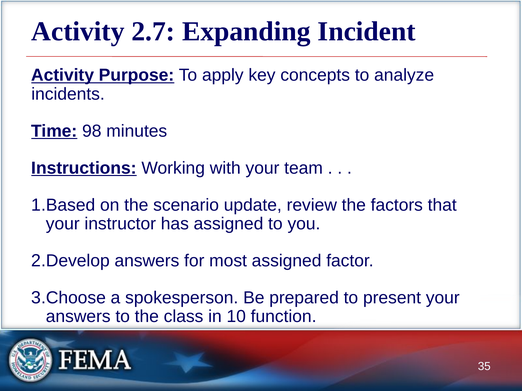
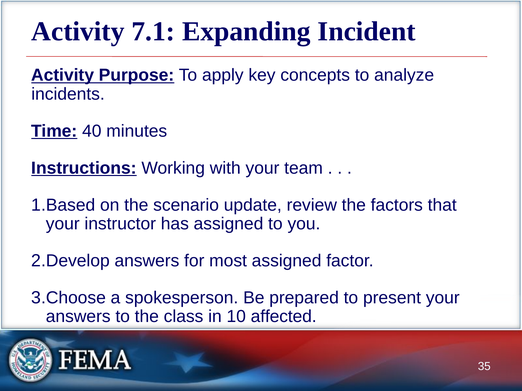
2.7: 2.7 -> 7.1
98: 98 -> 40
function: function -> affected
